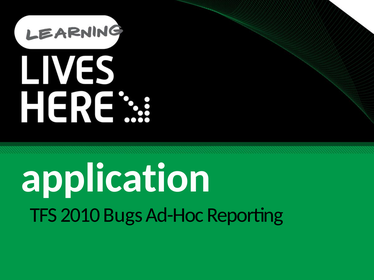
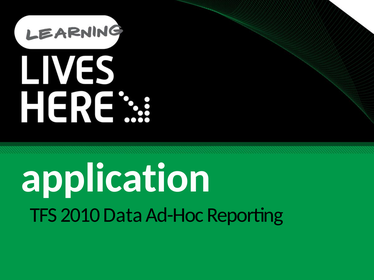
Bugs: Bugs -> Data
